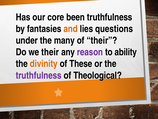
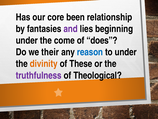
been truthfulness: truthfulness -> relationship
and colour: orange -> purple
questions: questions -> beginning
many: many -> come
of their: their -> does
reason colour: purple -> blue
to ability: ability -> under
